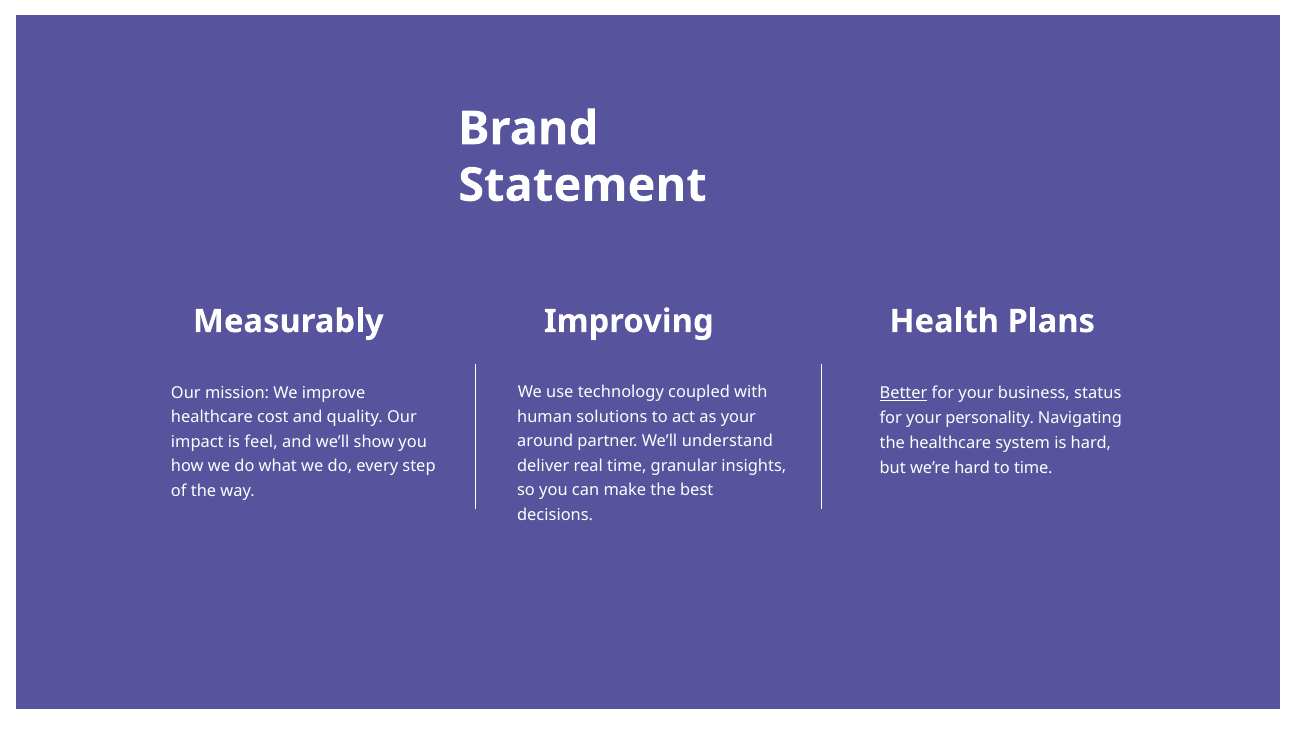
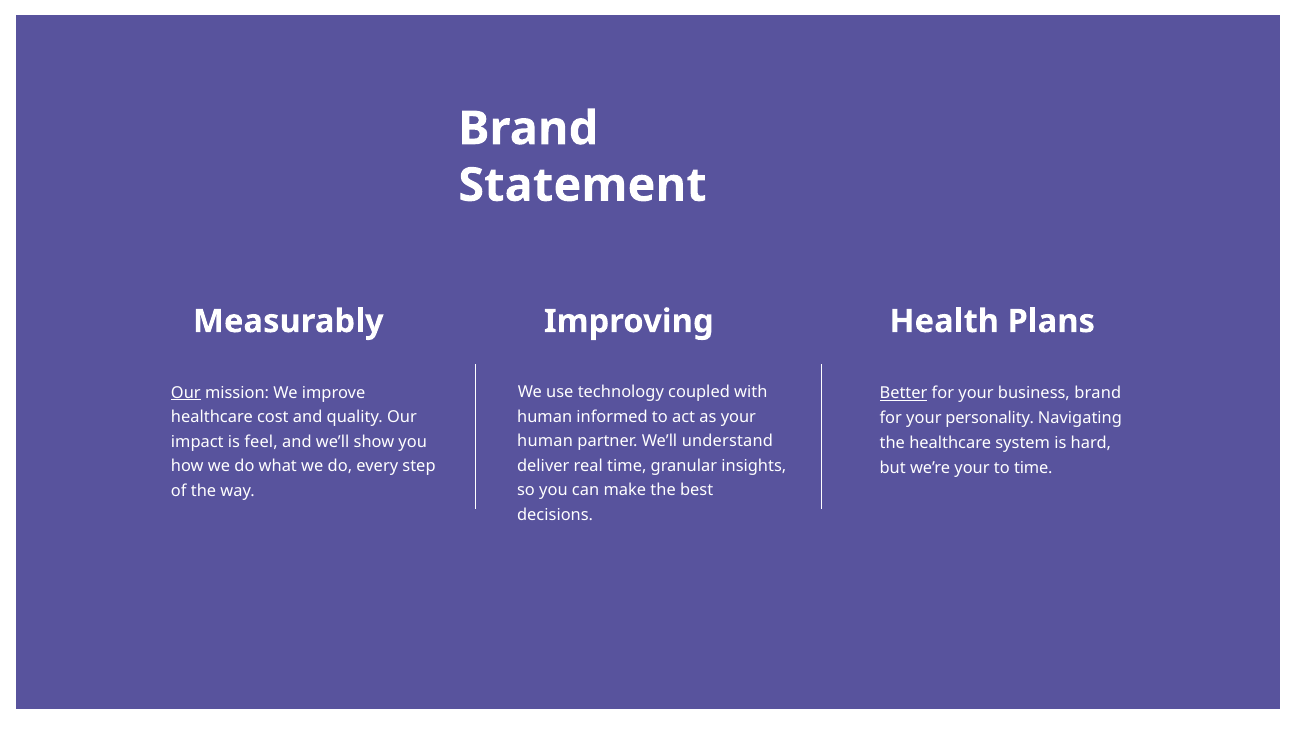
Our at (186, 393) underline: none -> present
business status: status -> brand
solutions: solutions -> informed
around at (545, 441): around -> human
we’re hard: hard -> your
